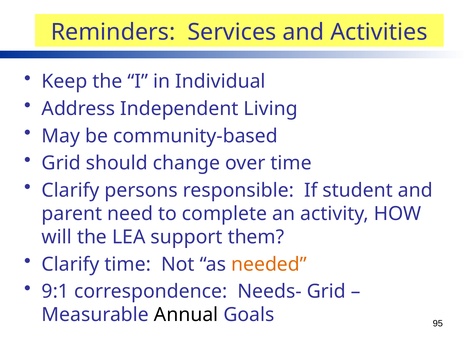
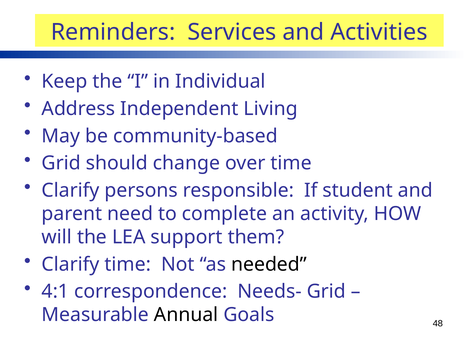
needed colour: orange -> black
9:1: 9:1 -> 4:1
95: 95 -> 48
